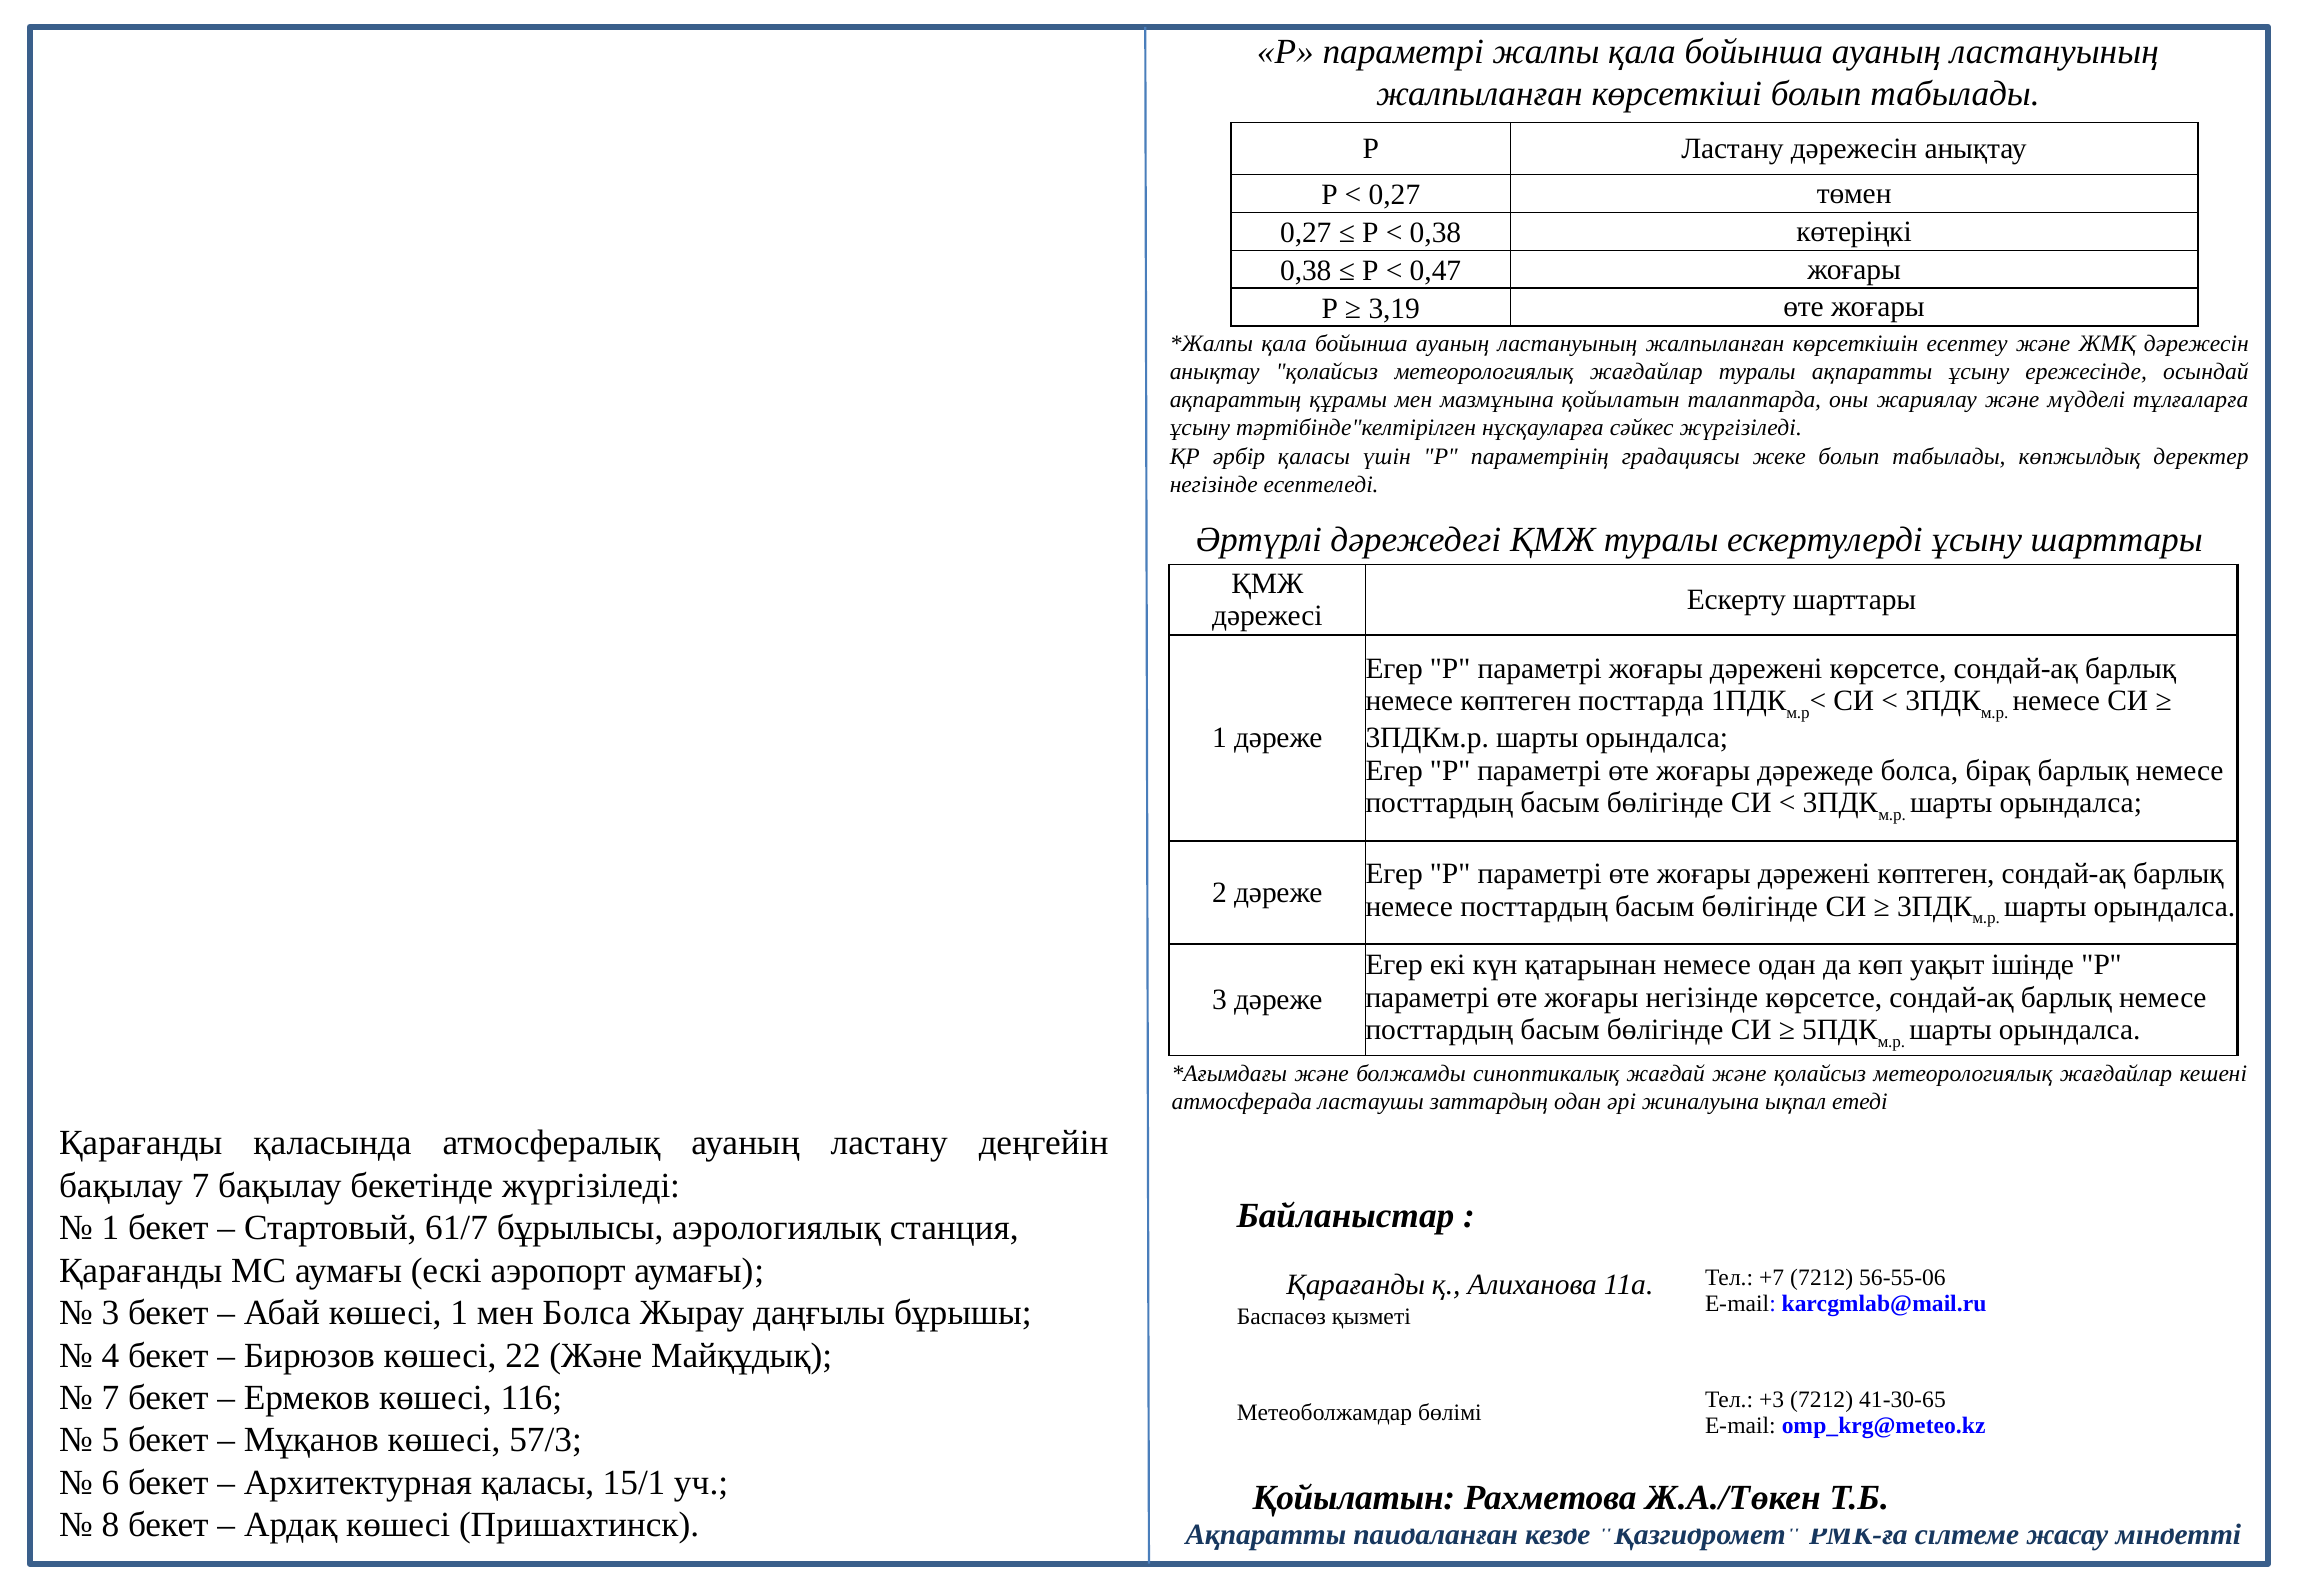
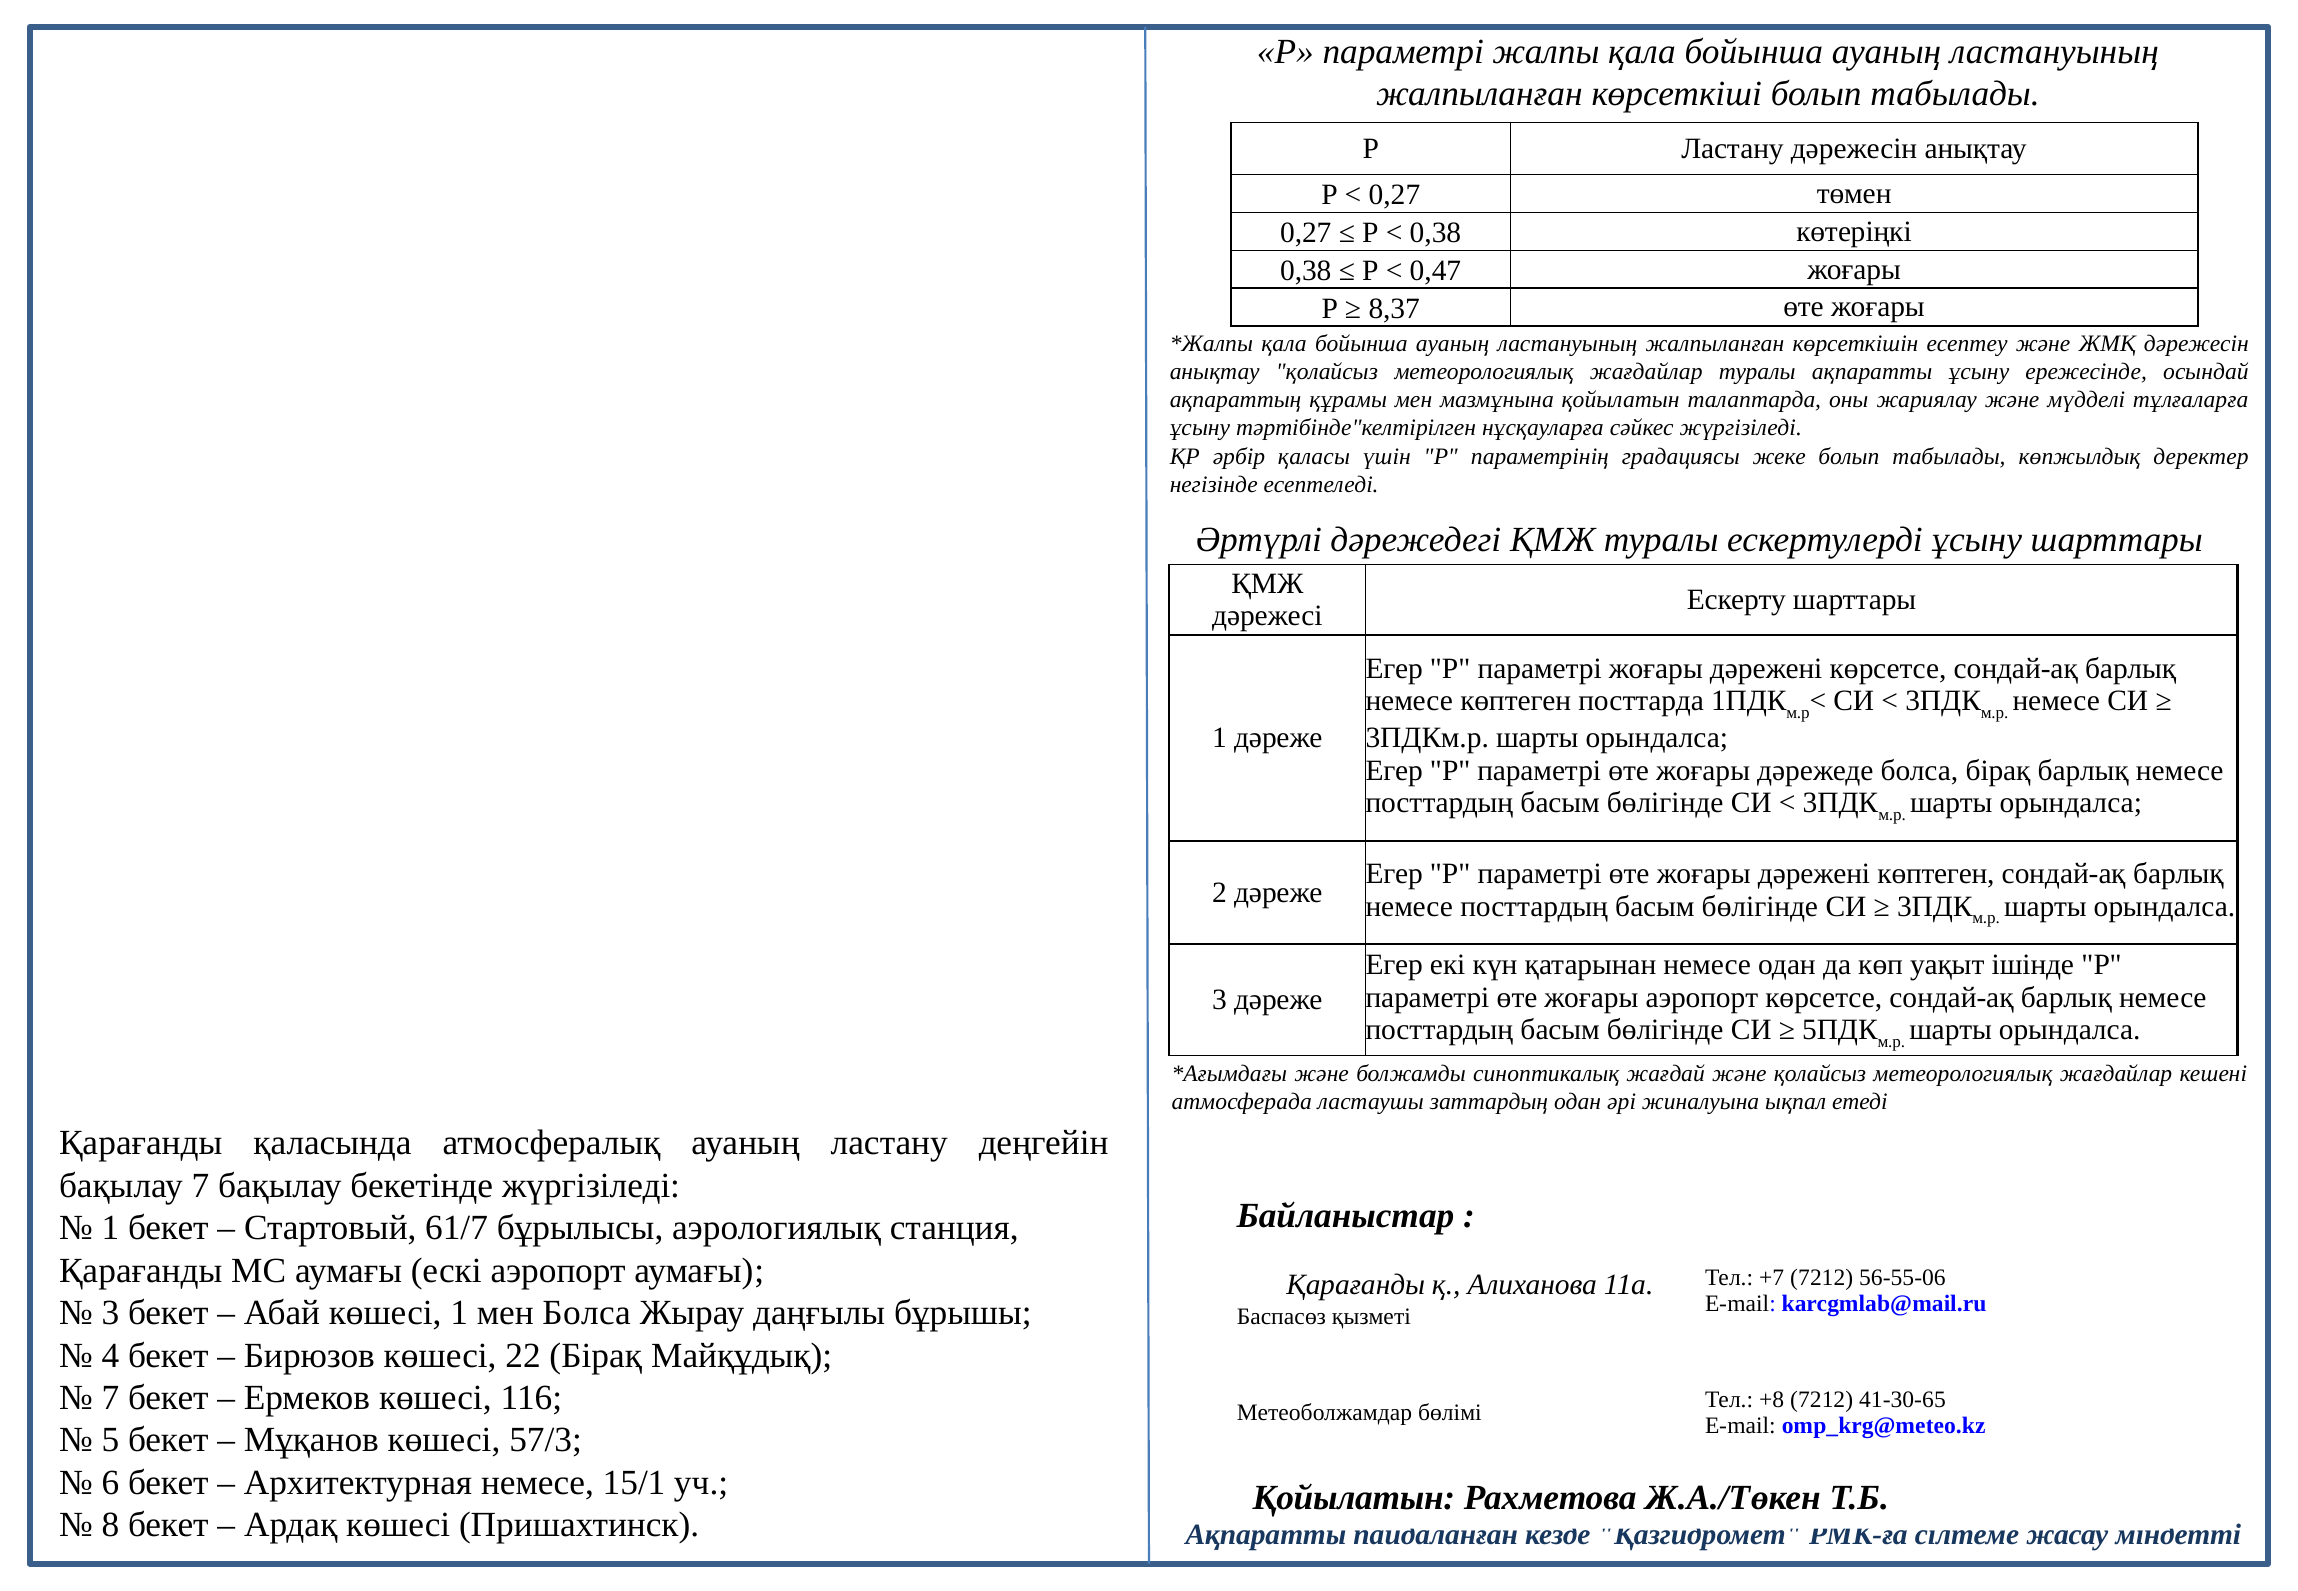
3,19: 3,19 -> 8,37
жоғары негізінде: негізінде -> аэропорт
22 Және: Және -> Бірақ
+3: +3 -> +8
Архитектурная қаласы: қаласы -> немесе
